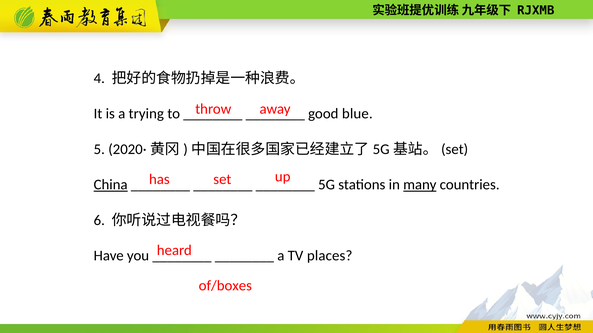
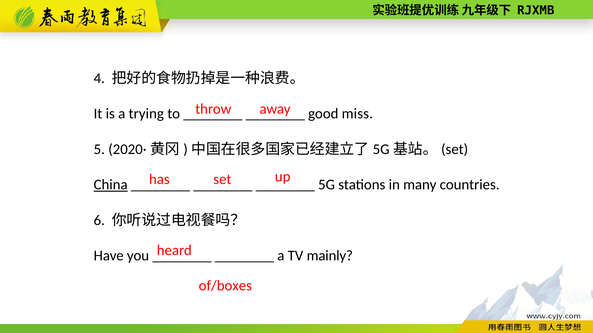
blue: blue -> miss
many underline: present -> none
places: places -> mainly
